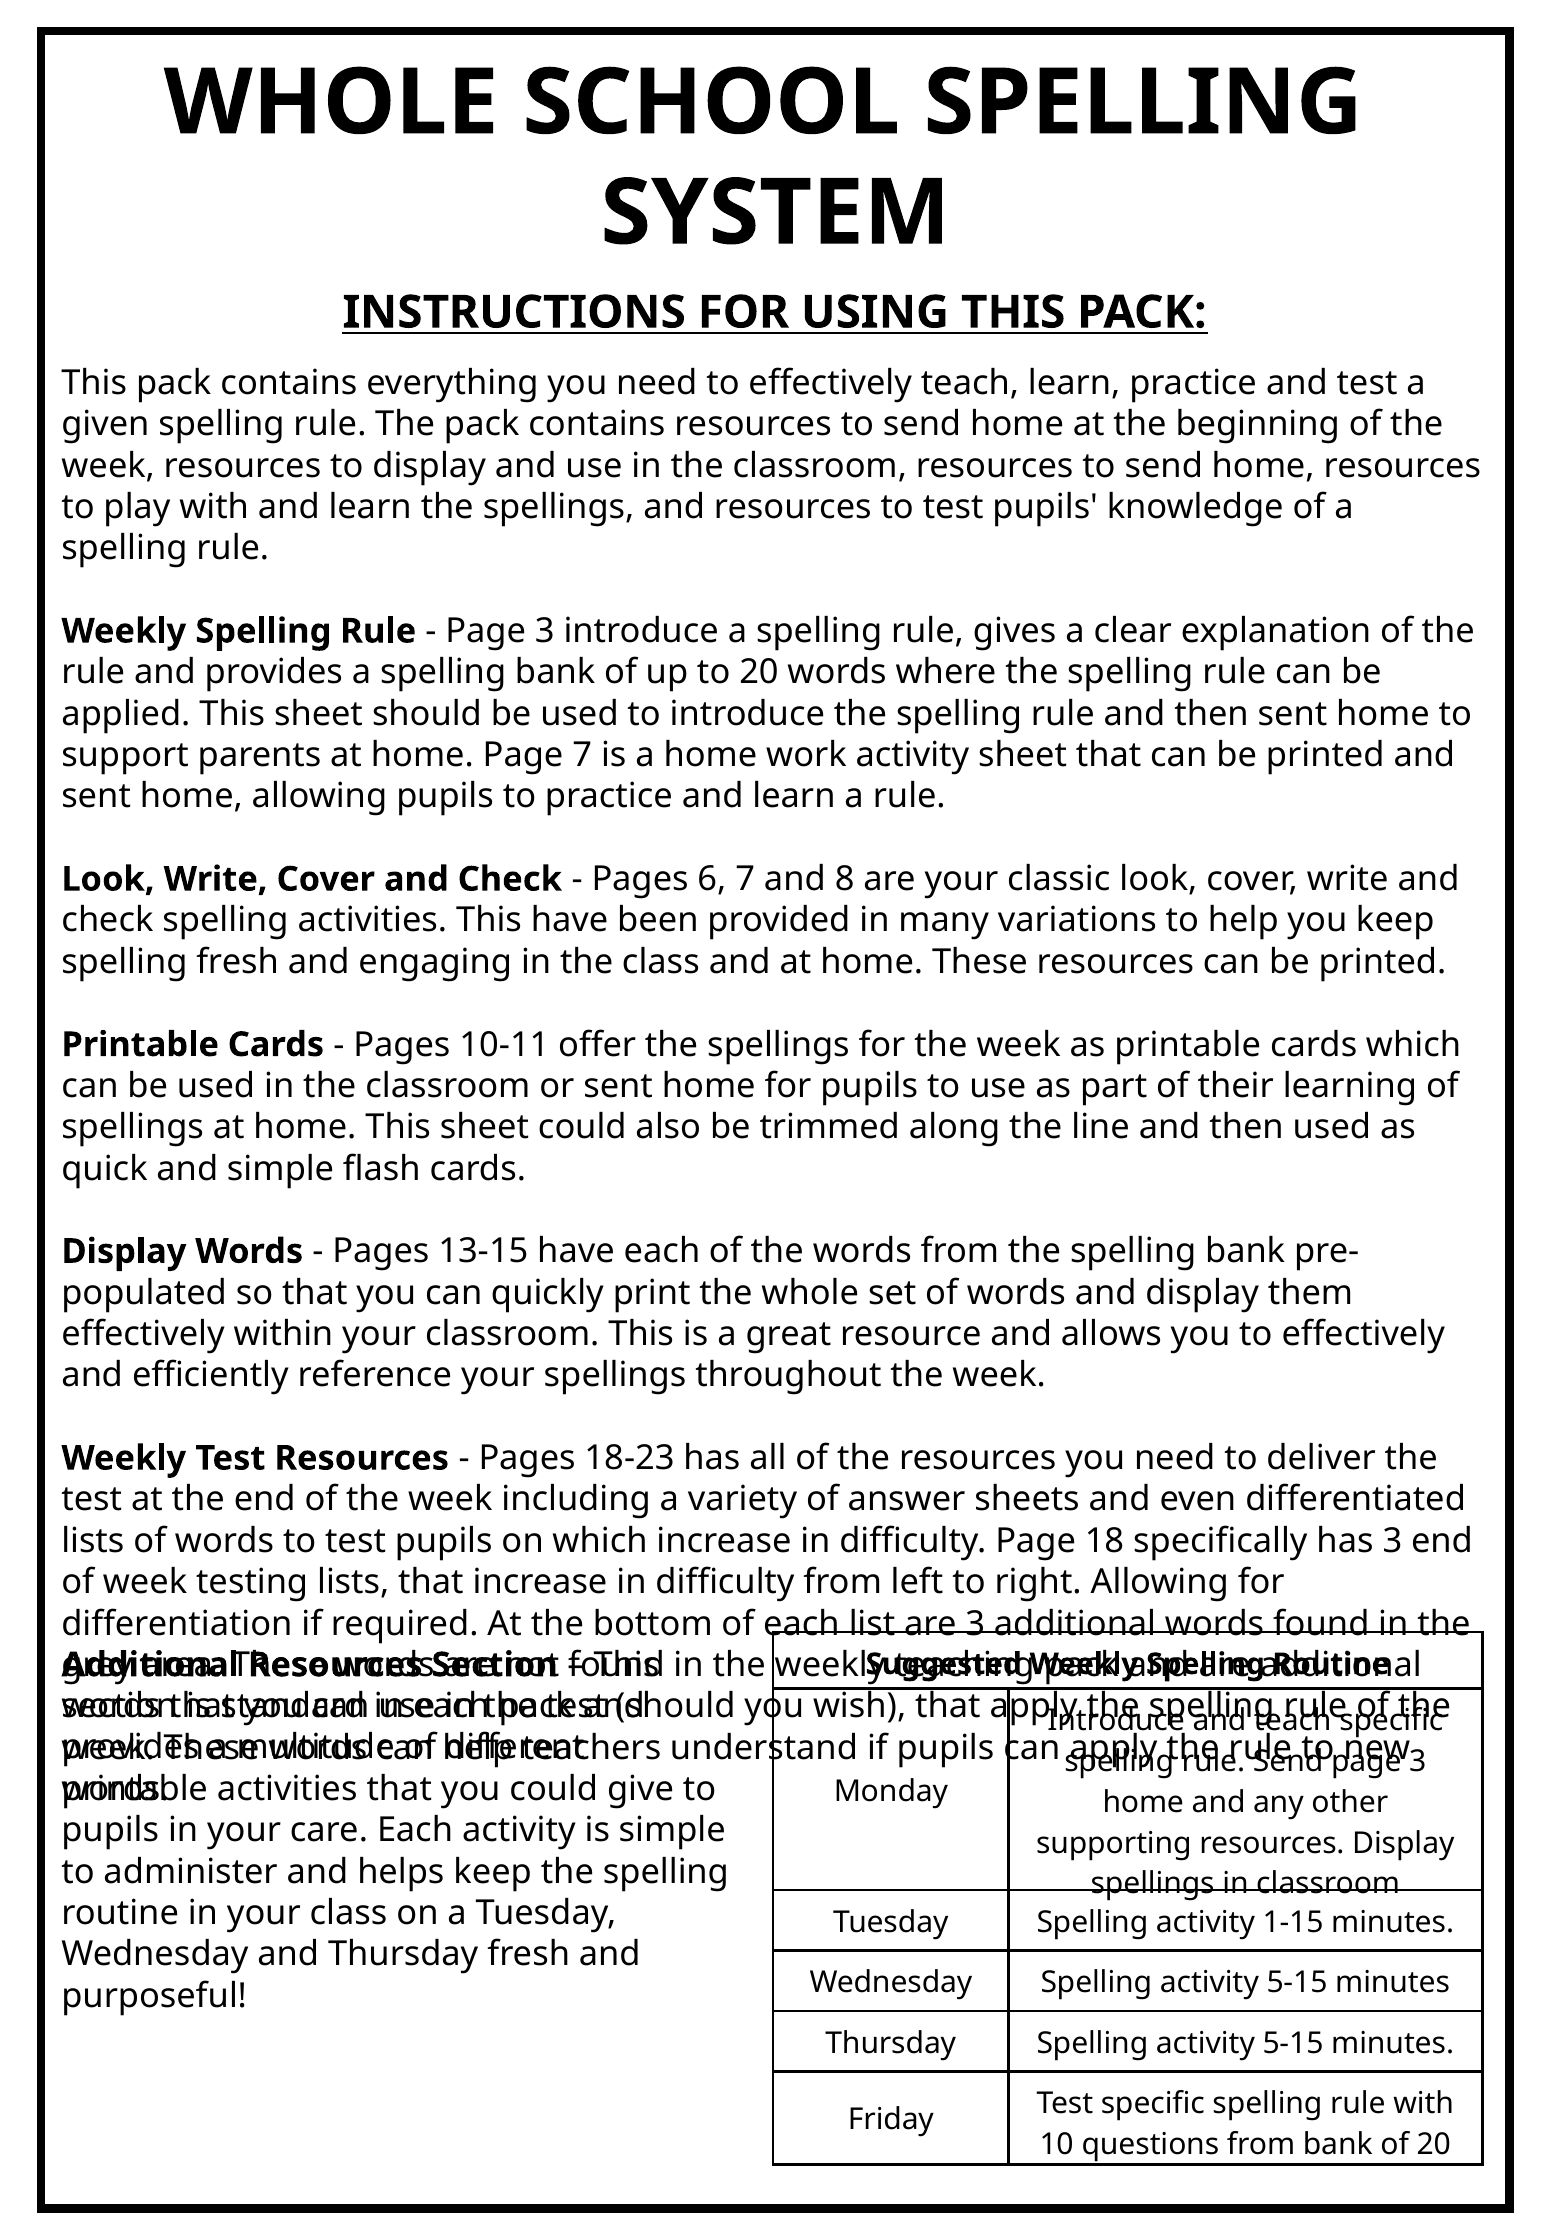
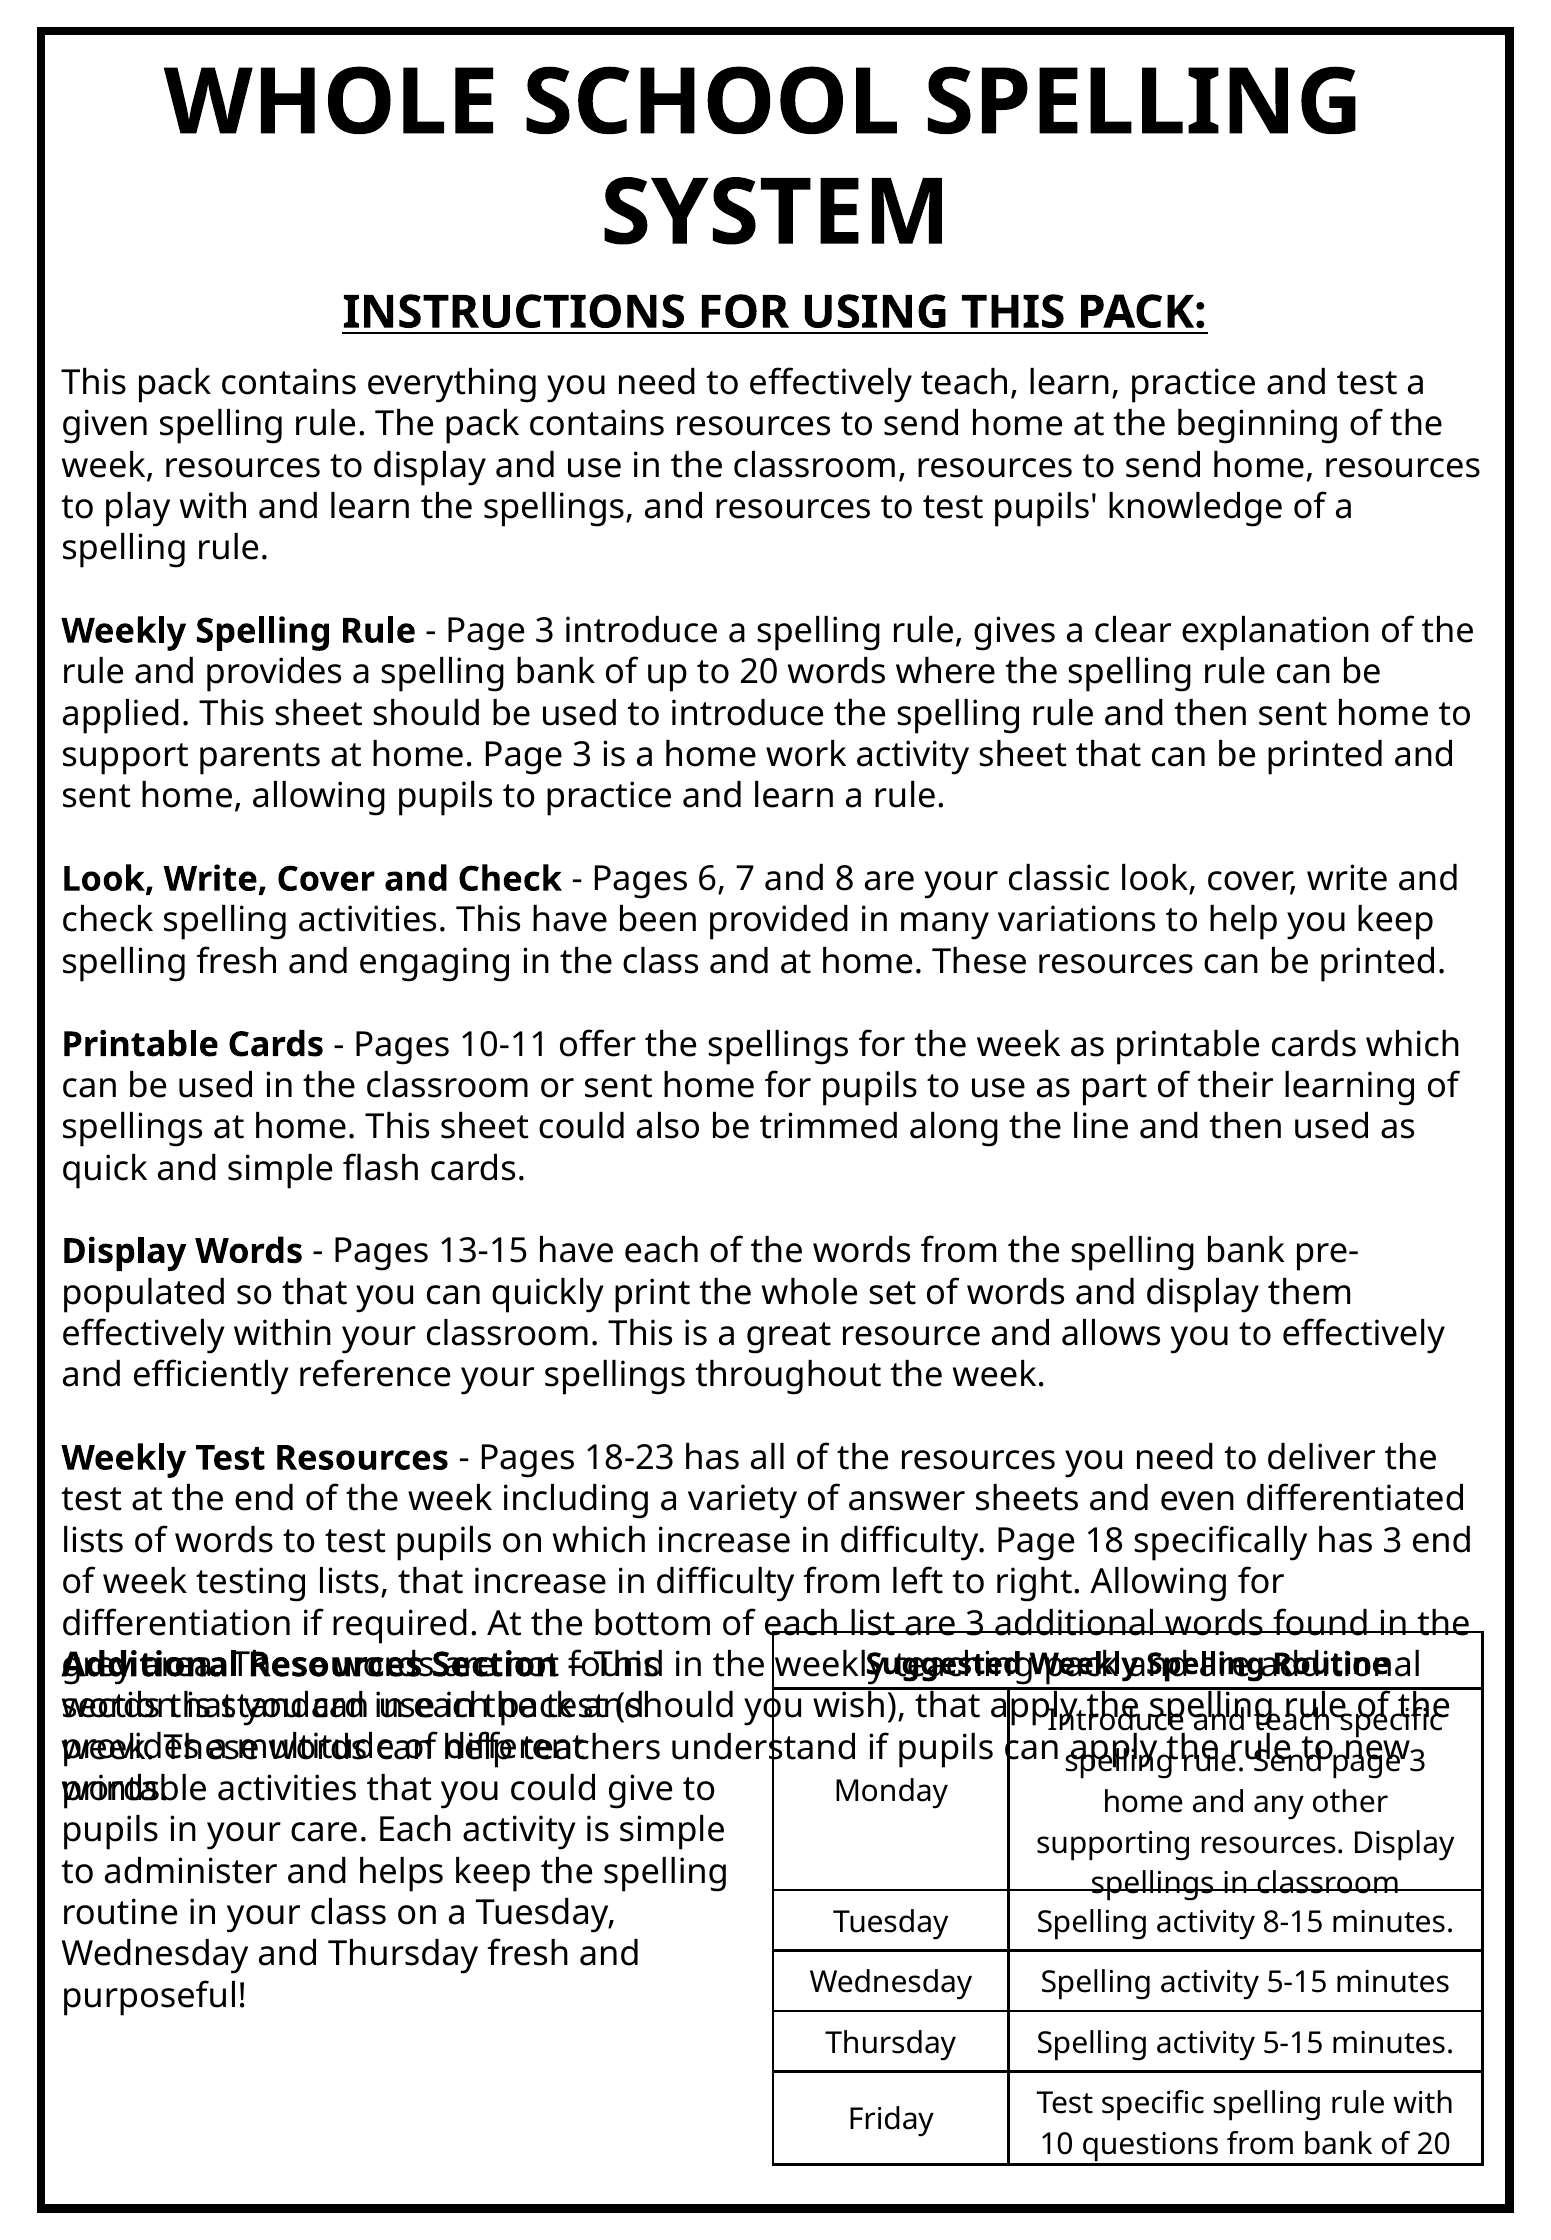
home Page 7: 7 -> 3
1-15: 1-15 -> 8-15
